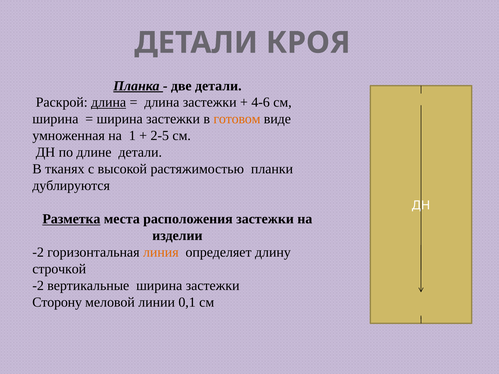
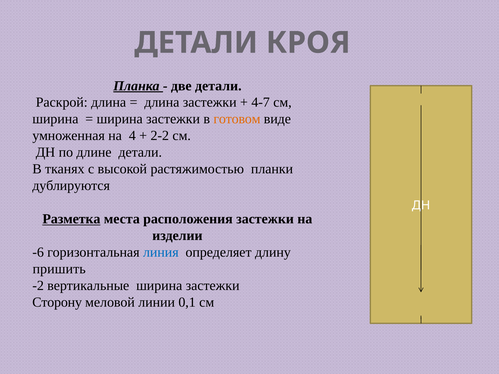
длина at (109, 102) underline: present -> none
4-6: 4-6 -> 4-7
1: 1 -> 4
2-5: 2-5 -> 2-2
-2 at (38, 252): -2 -> -6
линия colour: orange -> blue
строчкой: строчкой -> пришить
